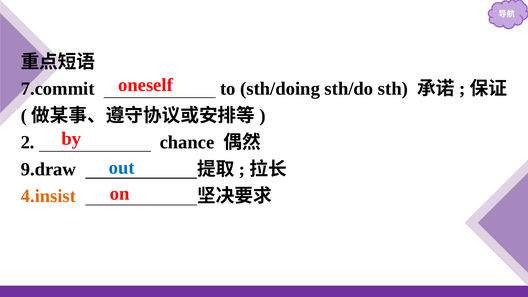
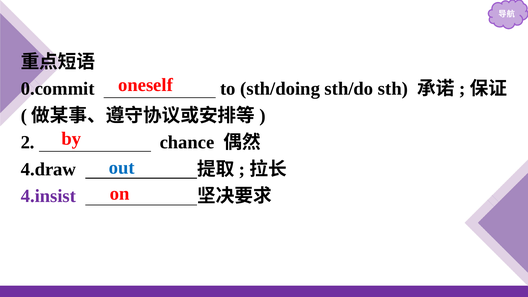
7.commit: 7.commit -> 0.commit
9.draw: 9.draw -> 4.draw
4.insist colour: orange -> purple
